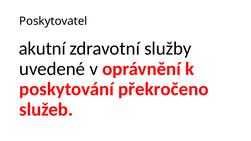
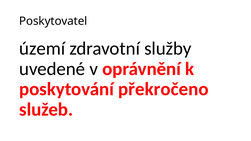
akutní: akutní -> území
